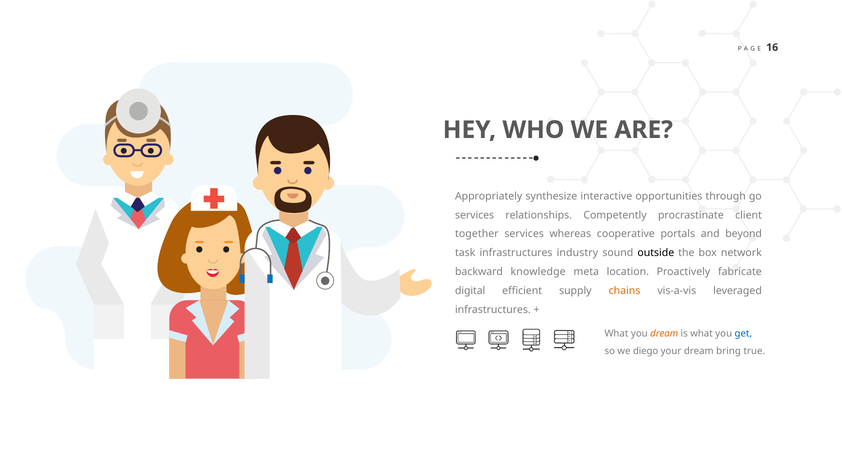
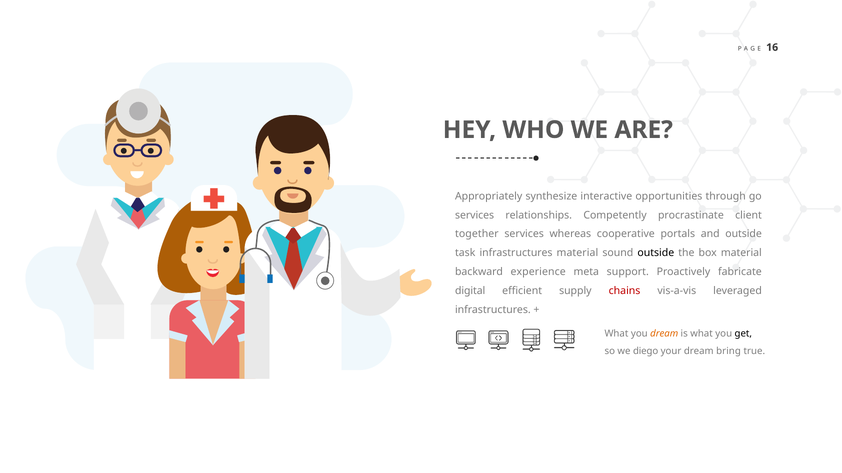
and beyond: beyond -> outside
infrastructures industry: industry -> material
box network: network -> material
knowledge: knowledge -> experience
location: location -> support
chains colour: orange -> red
get colour: blue -> black
